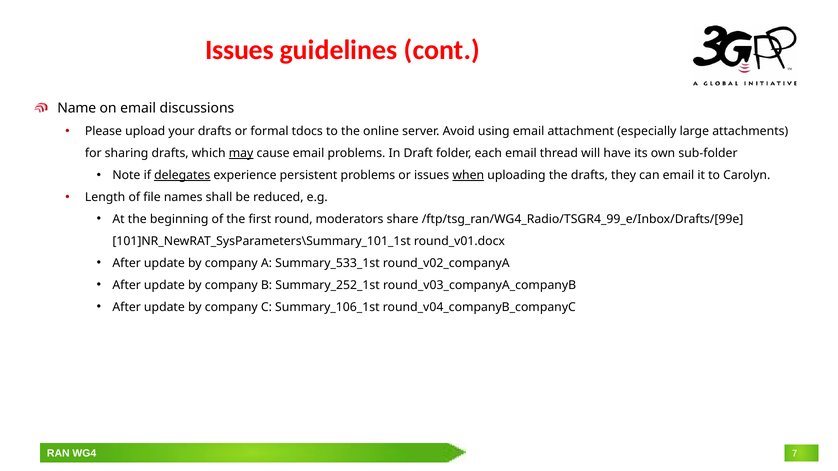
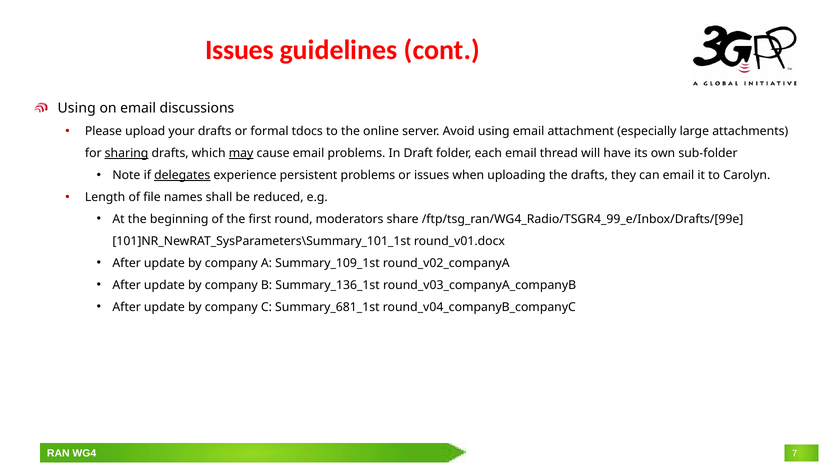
Name at (77, 108): Name -> Using
sharing underline: none -> present
when underline: present -> none
Summary_533_1st: Summary_533_1st -> Summary_109_1st
Summary_252_1st: Summary_252_1st -> Summary_136_1st
Summary_106_1st: Summary_106_1st -> Summary_681_1st
